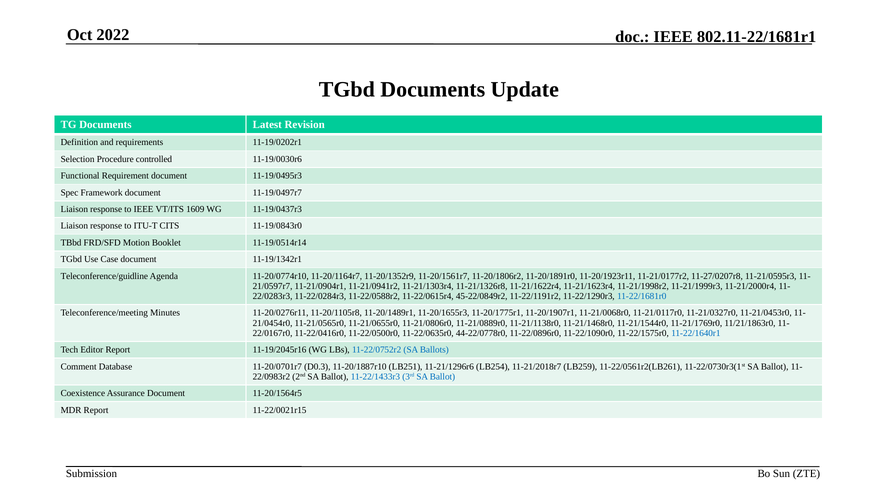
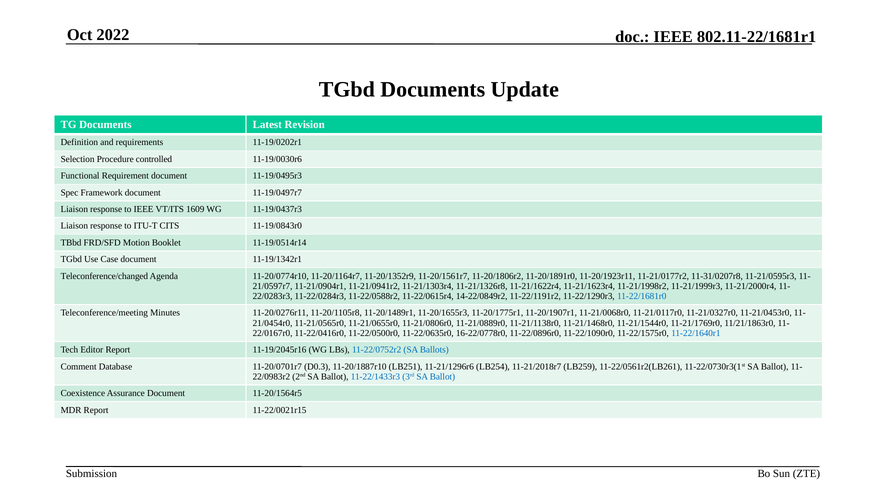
Teleconference/guidline: Teleconference/guidline -> Teleconference/changed
11-27/0207r8: 11-27/0207r8 -> 11-31/0207r8
45-22/0849r2: 45-22/0849r2 -> 14-22/0849r2
44-22/0778r0: 44-22/0778r0 -> 16-22/0778r0
